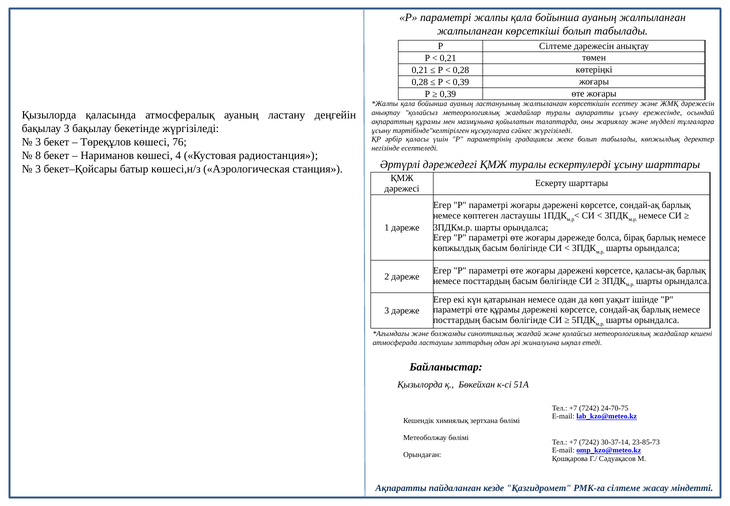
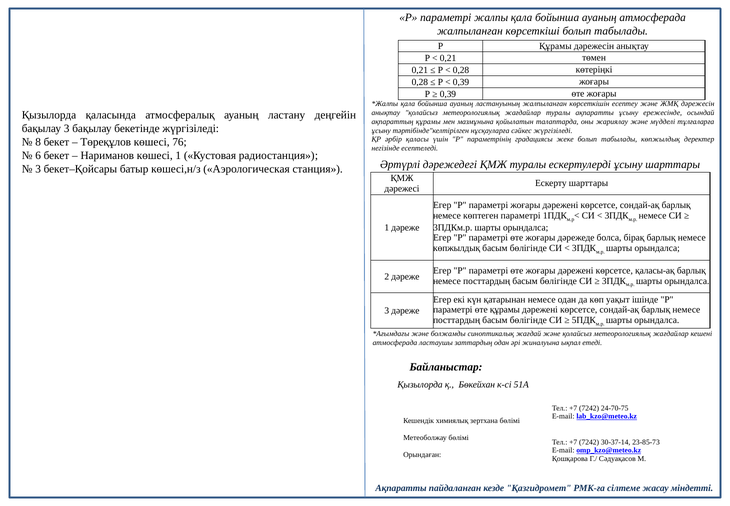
ауаның жалпыланған: жалпыланған -> атмосферада
Р Сілтеме: Сілтеме -> Құрамы
3 at (38, 142): 3 -> 8
8: 8 -> 6
көшесі 4: 4 -> 1
көптеген ластаушы: ластаушы -> параметрі
